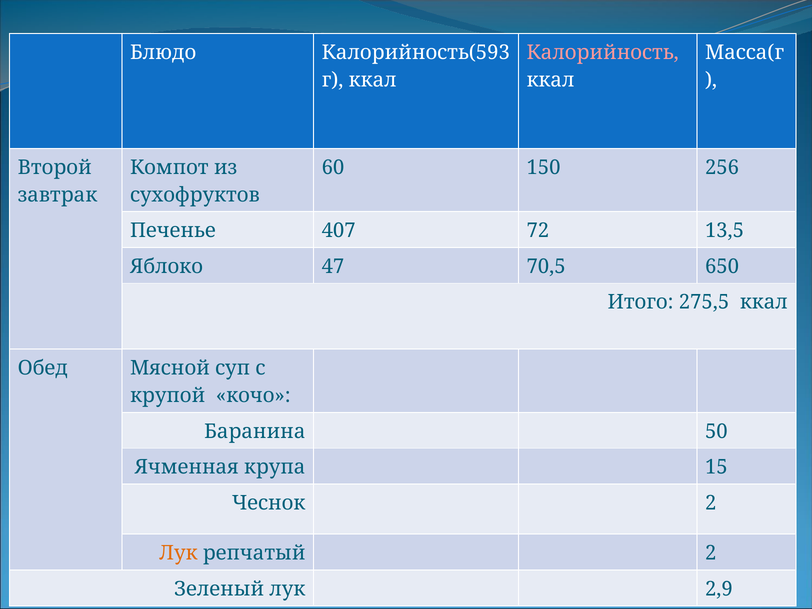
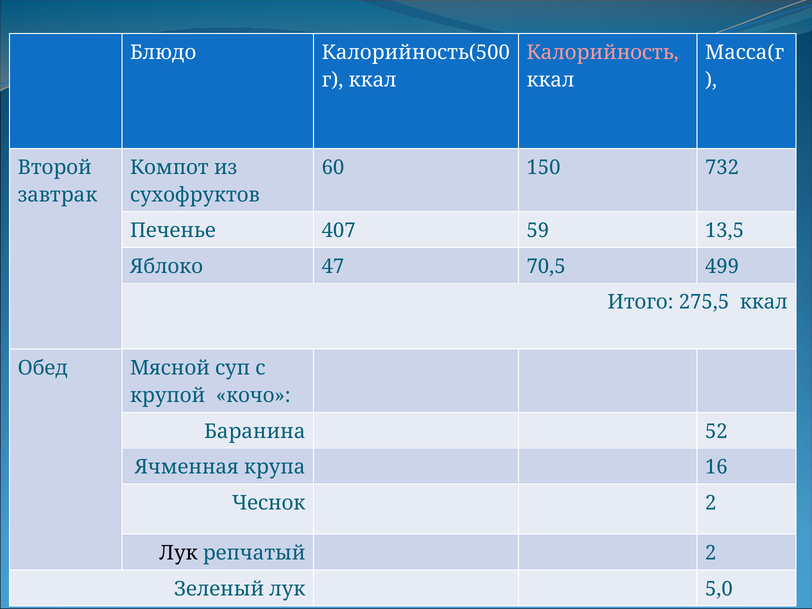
Калорийность(593: Калорийность(593 -> Калорийность(500
256: 256 -> 732
72: 72 -> 59
650: 650 -> 499
50: 50 -> 52
15: 15 -> 16
Лук at (178, 553) colour: orange -> black
2,9: 2,9 -> 5,0
